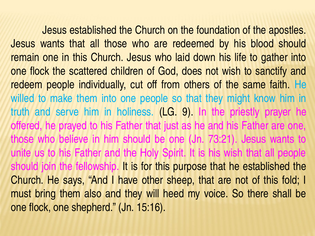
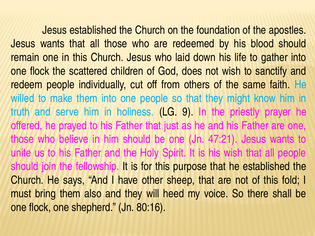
73:21: 73:21 -> 47:21
15:16: 15:16 -> 80:16
